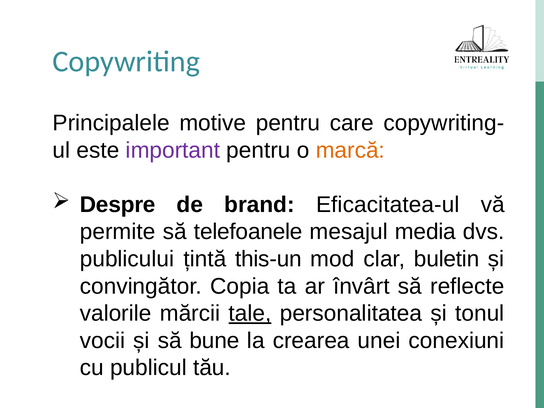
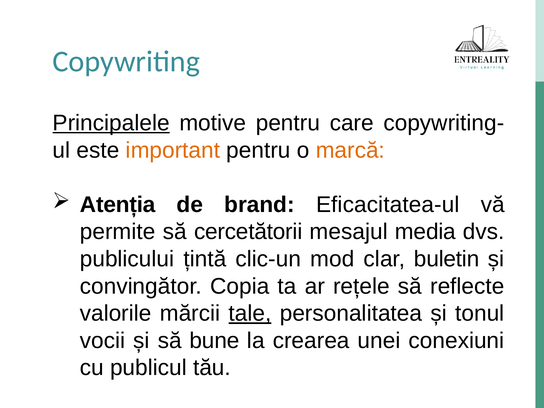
Principalele underline: none -> present
important colour: purple -> orange
Despre: Despre -> Atenția
telefoanele: telefoanele -> cercetătorii
this-un: this-un -> clic-un
învârt: învârt -> rețele
